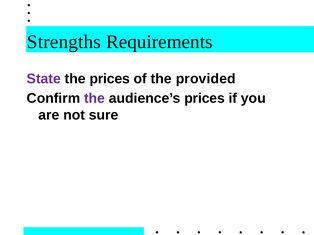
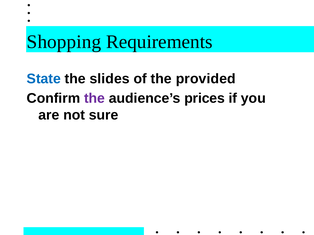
Strengths: Strengths -> Shopping
State colour: purple -> blue
the prices: prices -> slides
